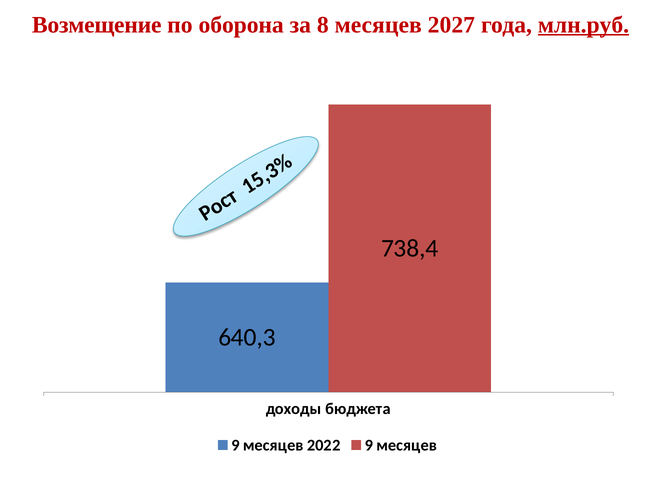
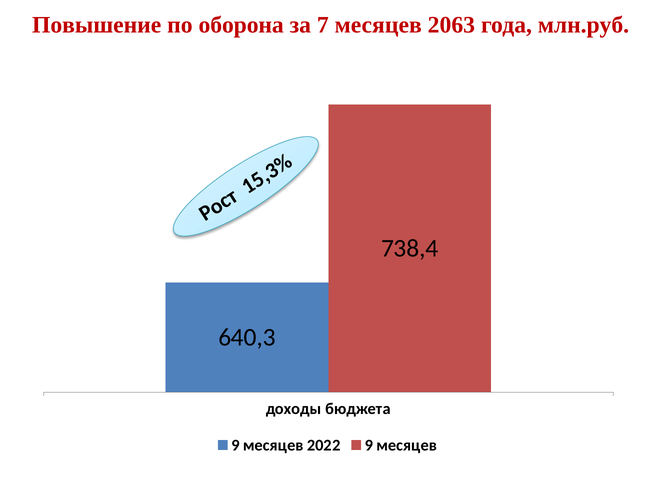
Возмещение: Возмещение -> Повышение
8: 8 -> 7
2027: 2027 -> 2063
млн.руб underline: present -> none
